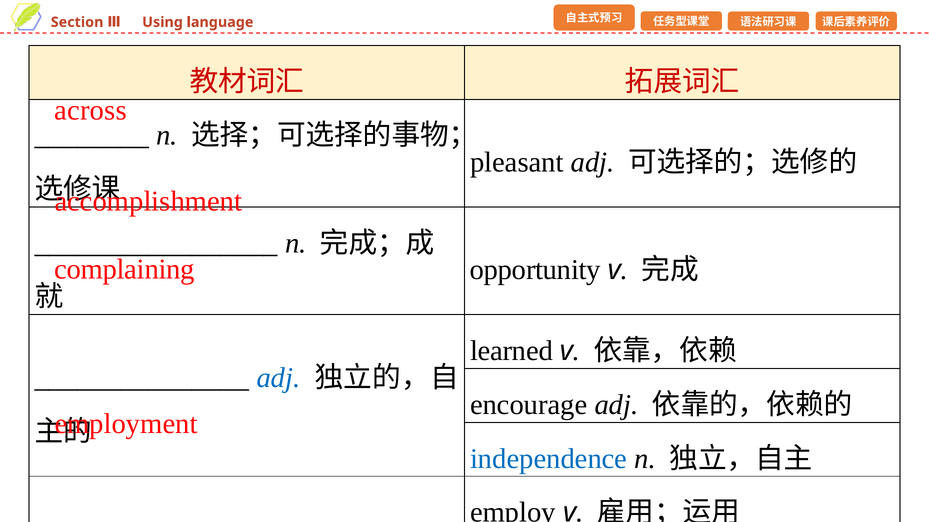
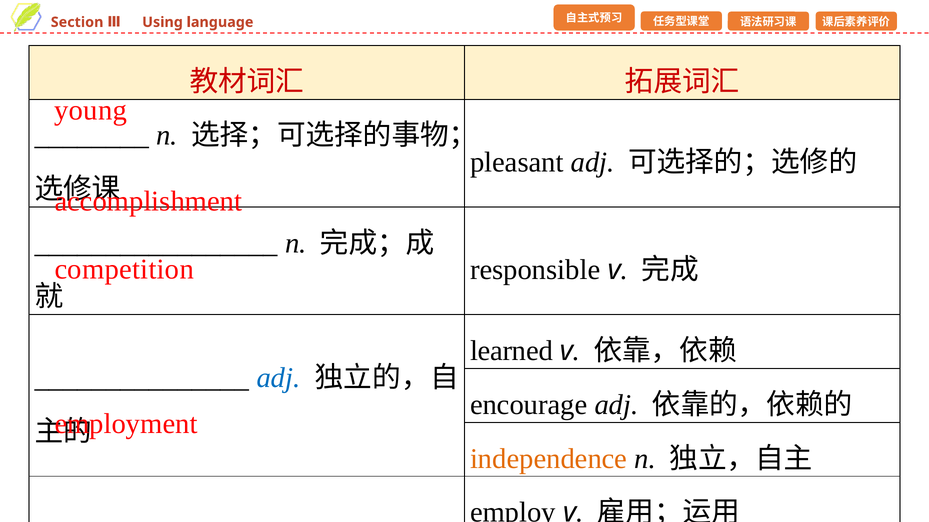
across: across -> young
complaining: complaining -> competition
opportunity: opportunity -> responsible
independence colour: blue -> orange
